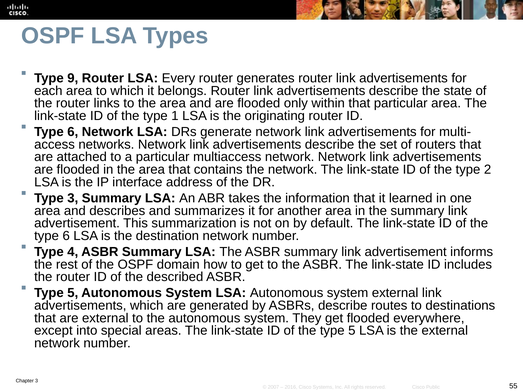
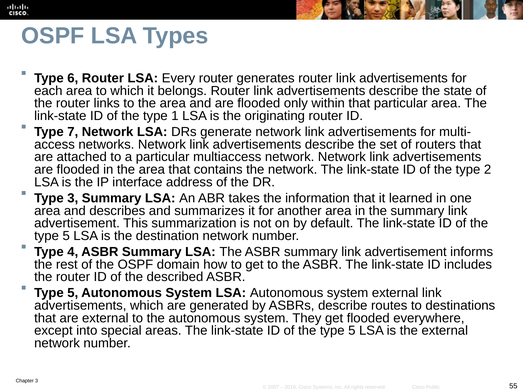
9: 9 -> 6
6 at (73, 132): 6 -> 7
6 at (66, 236): 6 -> 5
